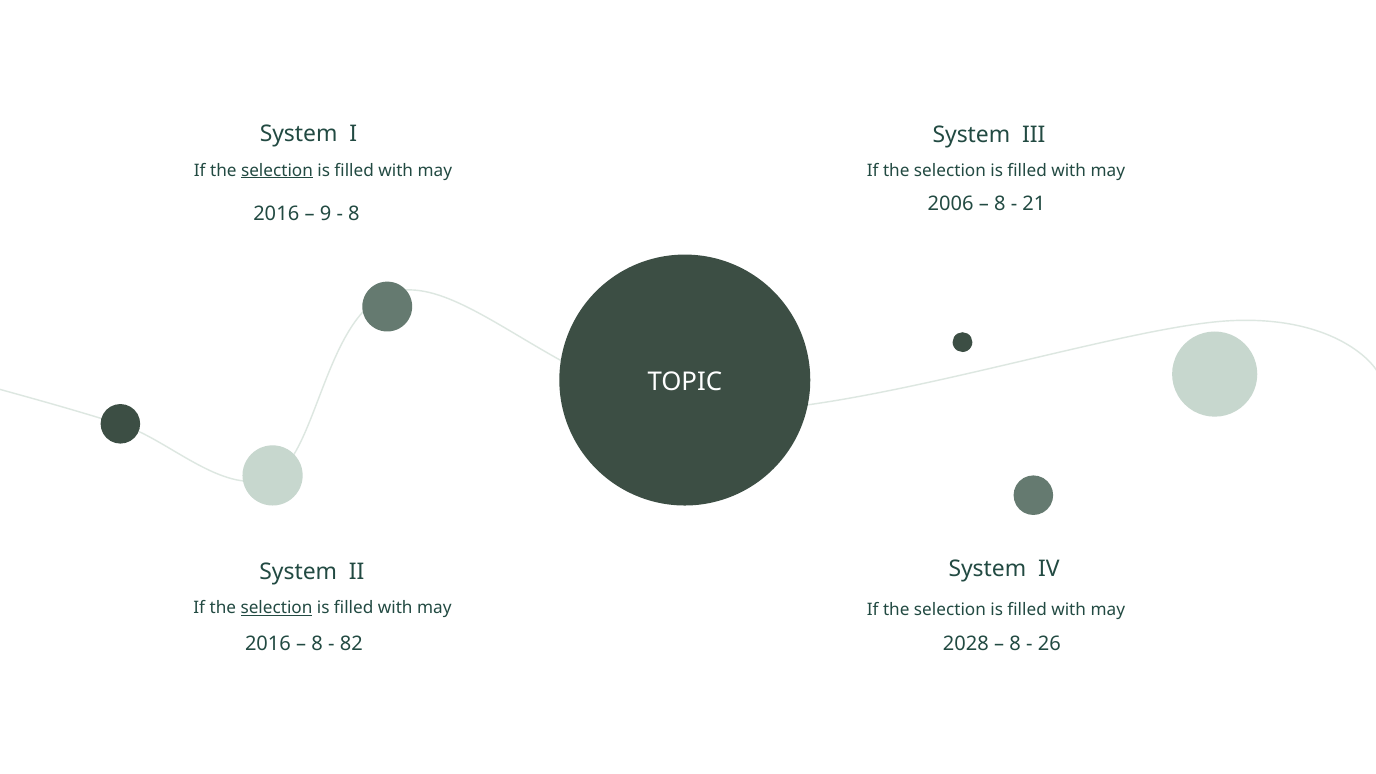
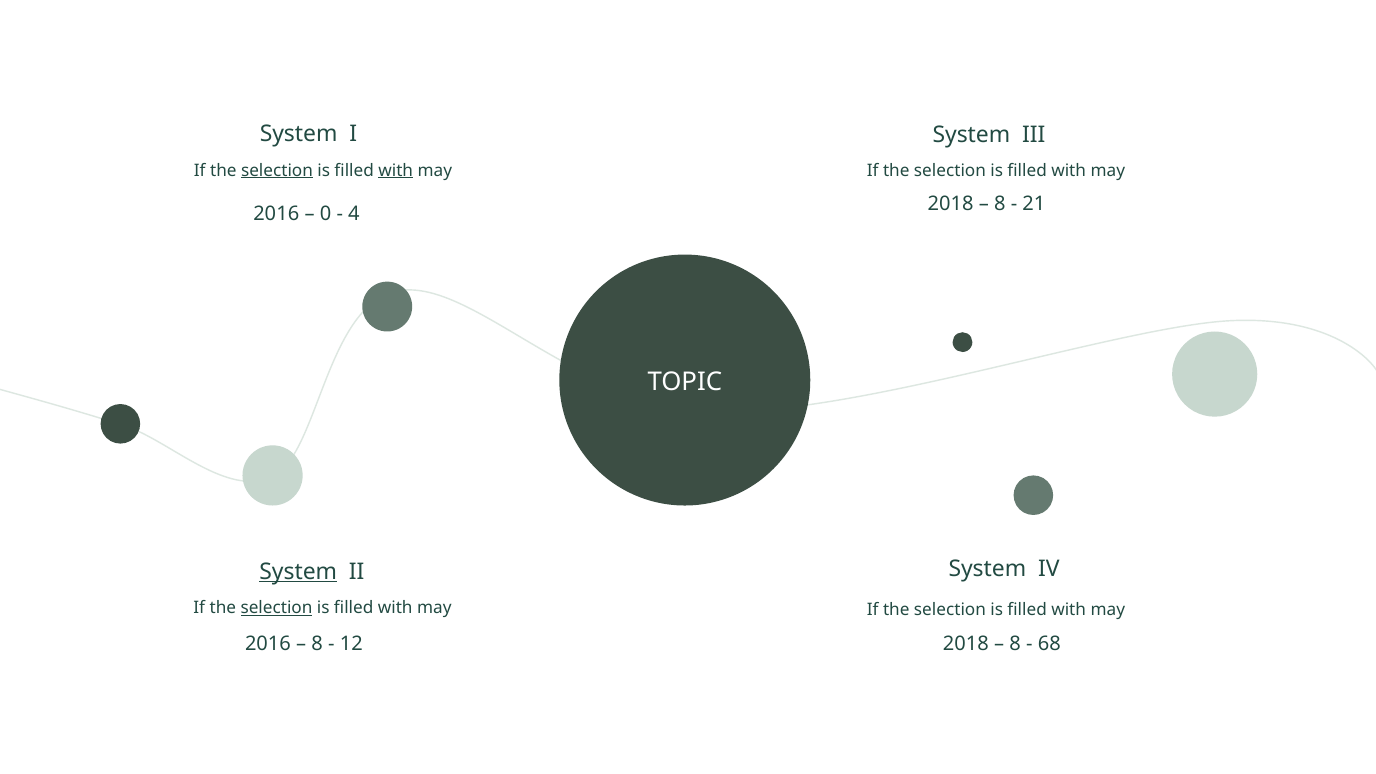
with at (396, 171) underline: none -> present
2006 at (951, 204): 2006 -> 2018
9: 9 -> 0
8 at (354, 214): 8 -> 4
System at (298, 572) underline: none -> present
82: 82 -> 12
2028 at (966, 644): 2028 -> 2018
26: 26 -> 68
